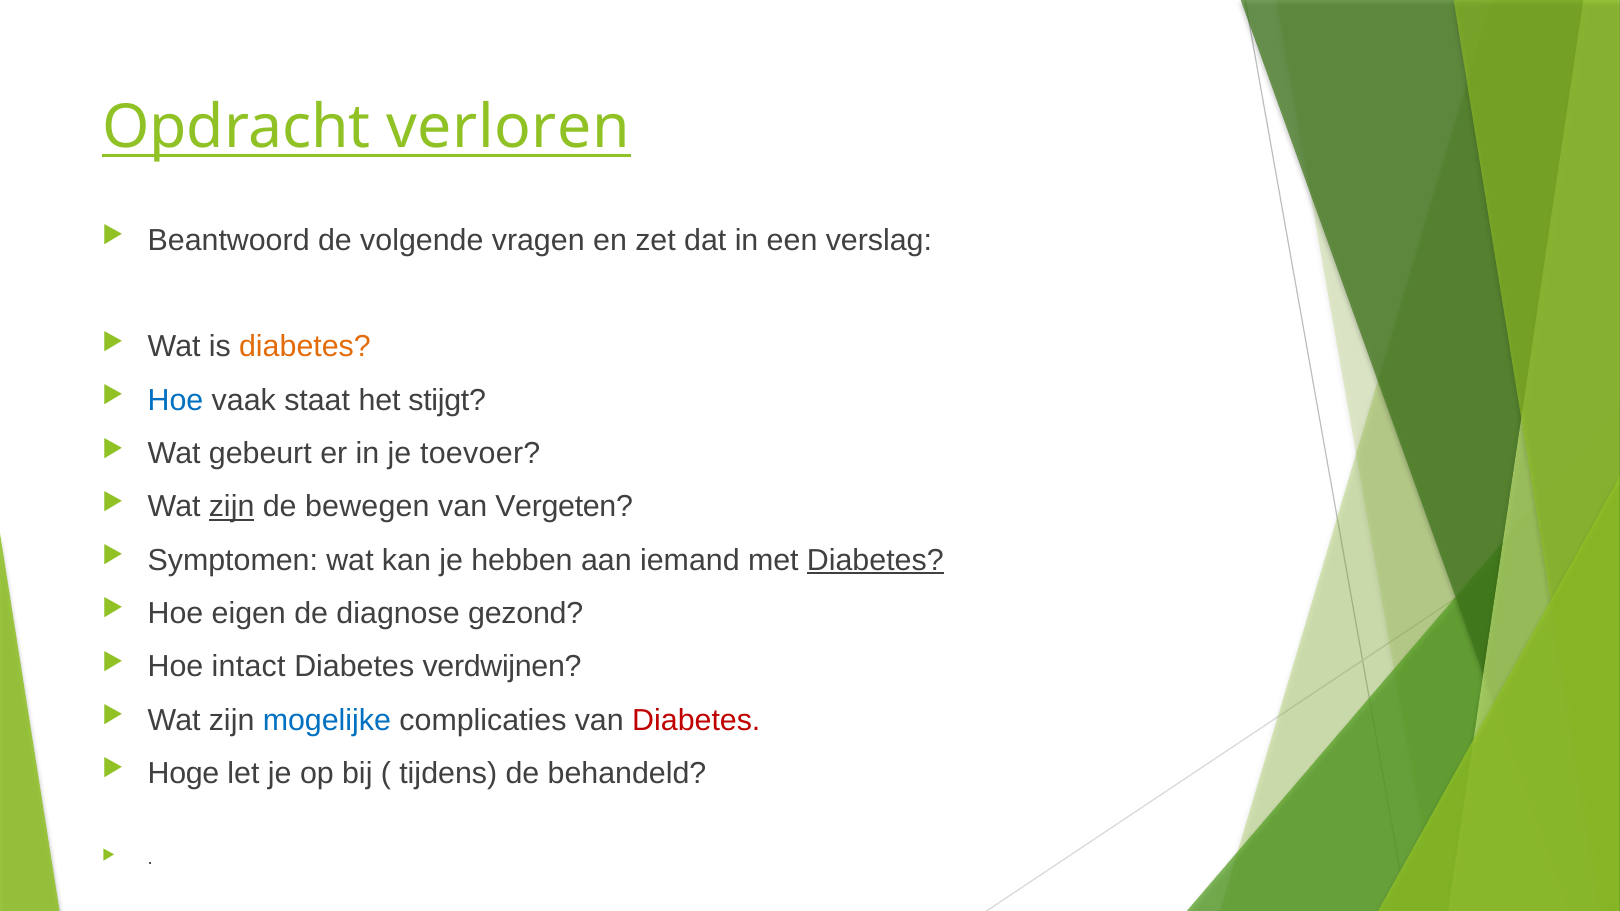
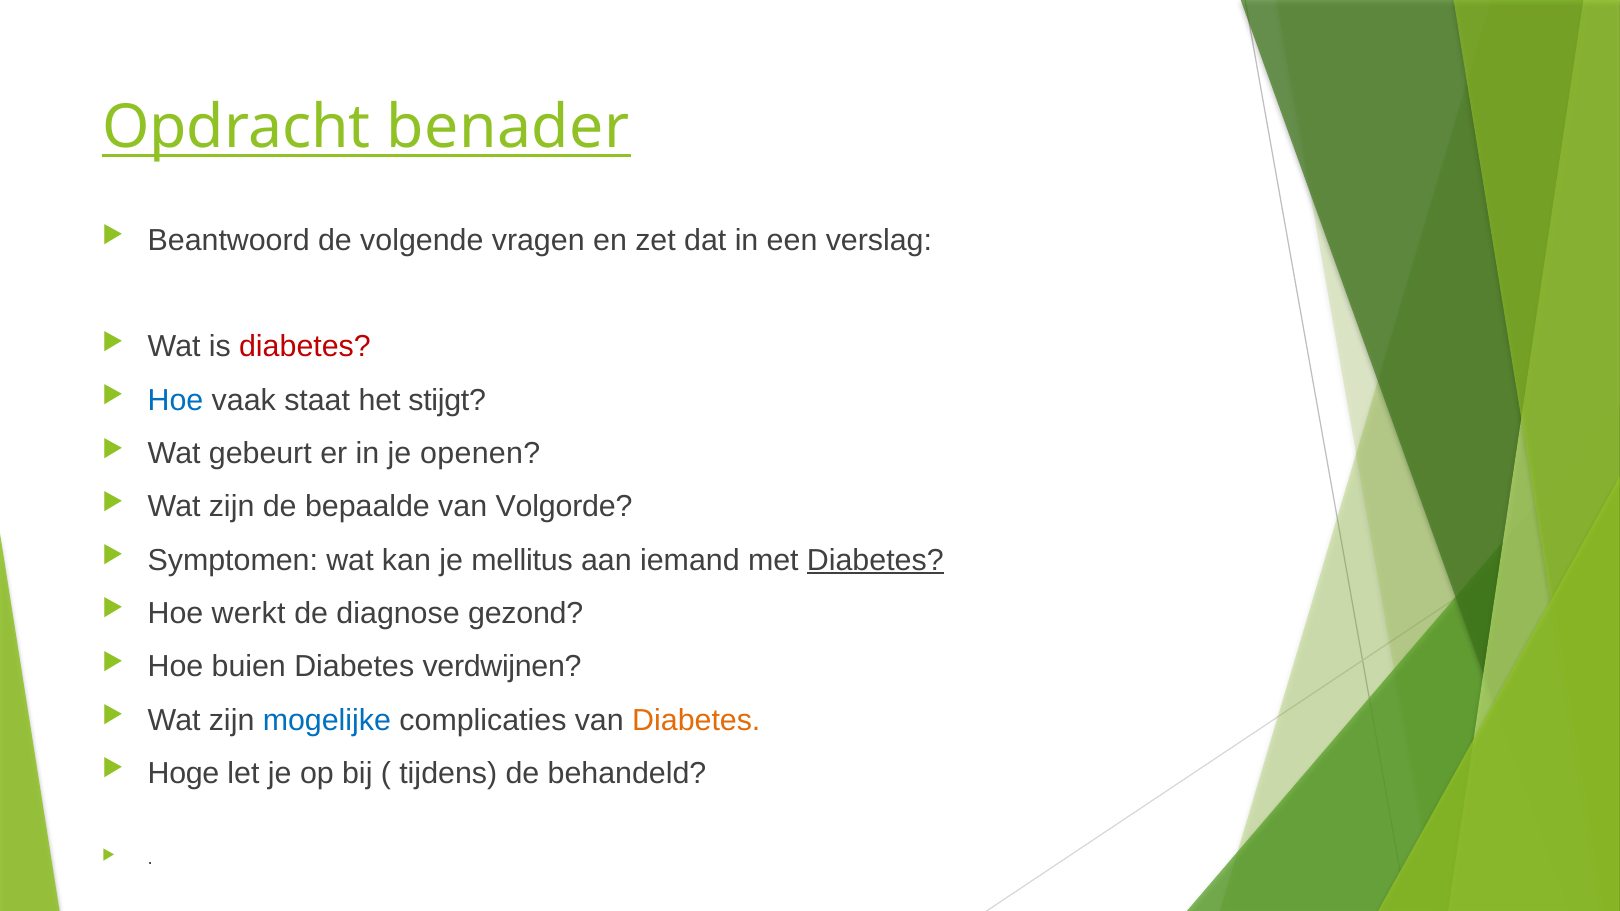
verloren: verloren -> benader
diabetes at (305, 347) colour: orange -> red
toevoer: toevoer -> openen
zijn at (232, 507) underline: present -> none
bewegen: bewegen -> bepaalde
Vergeten: Vergeten -> Volgorde
hebben: hebben -> mellitus
eigen: eigen -> werkt
intact: intact -> buien
Diabetes at (696, 720) colour: red -> orange
